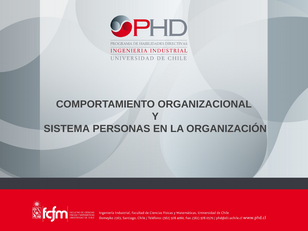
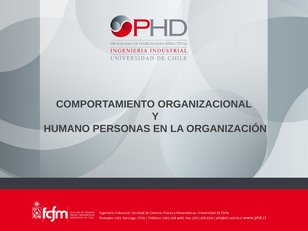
SISTEMA: SISTEMA -> HUMANO
